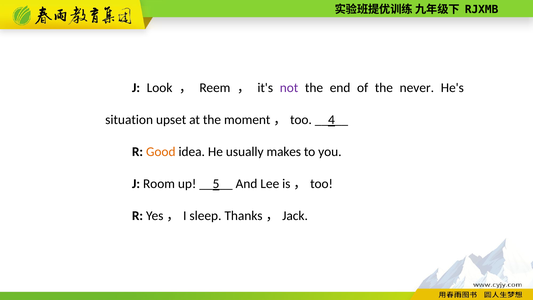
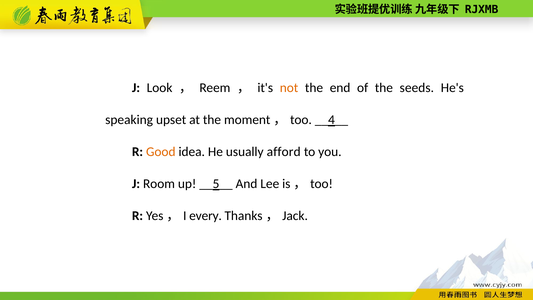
not colour: purple -> orange
never: never -> seeds
situation: situation -> speaking
makes: makes -> afford
sleep: sleep -> every
